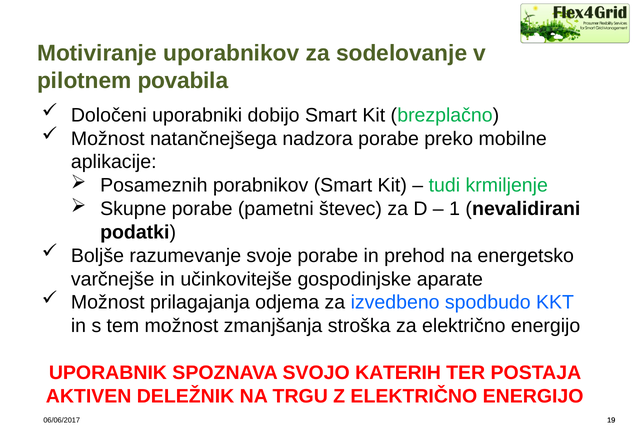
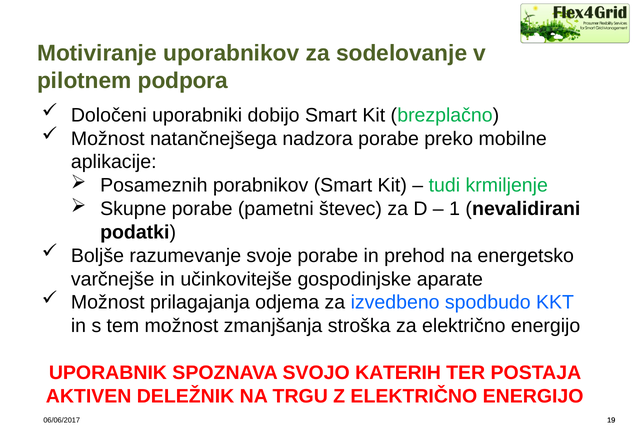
povabila: povabila -> podpora
